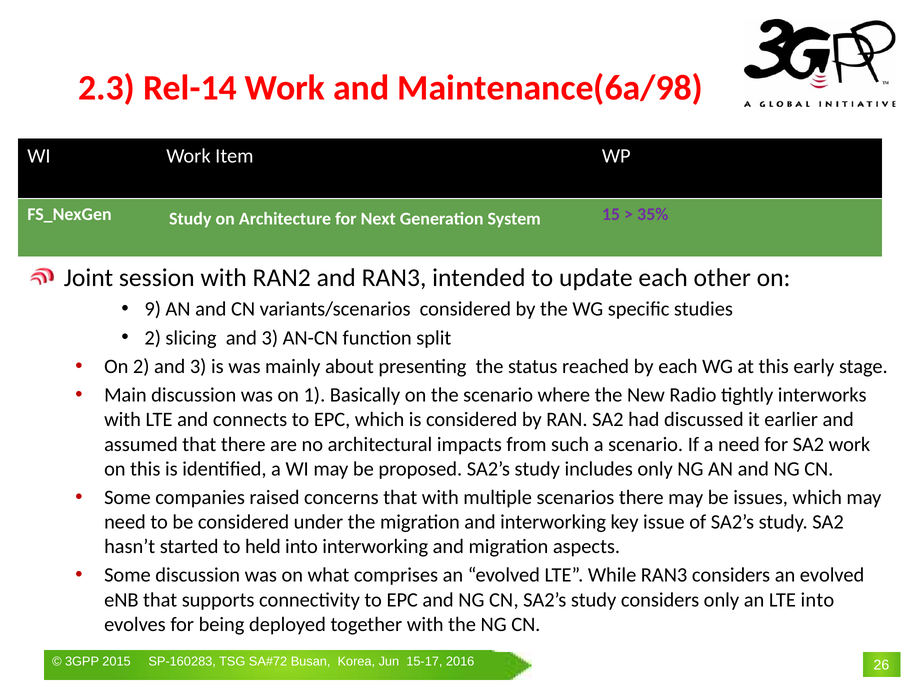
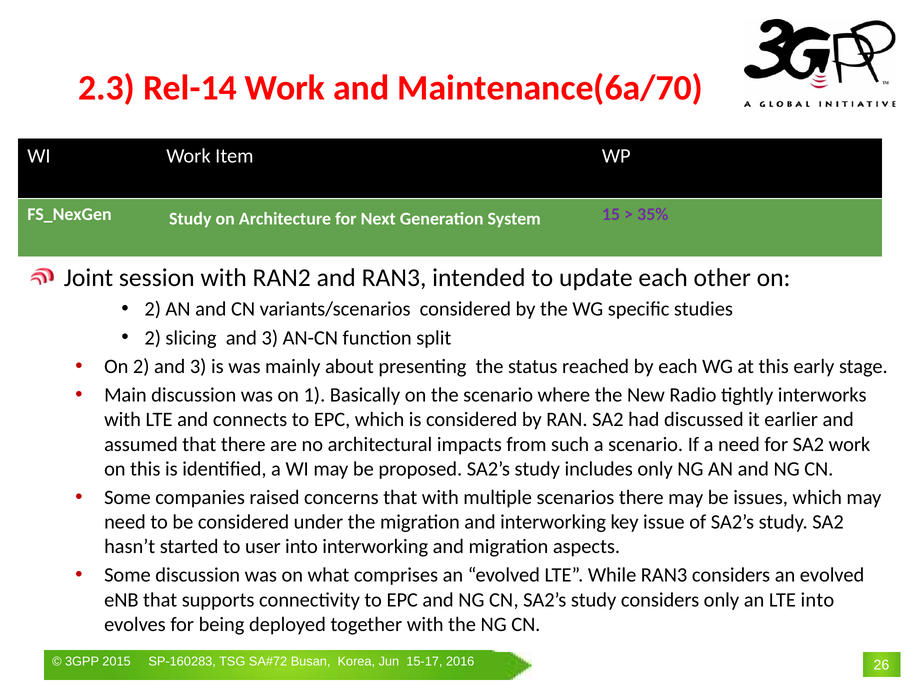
Maintenance(6a/98: Maintenance(6a/98 -> Maintenance(6a/70
9 at (153, 309): 9 -> 2
held: held -> user
